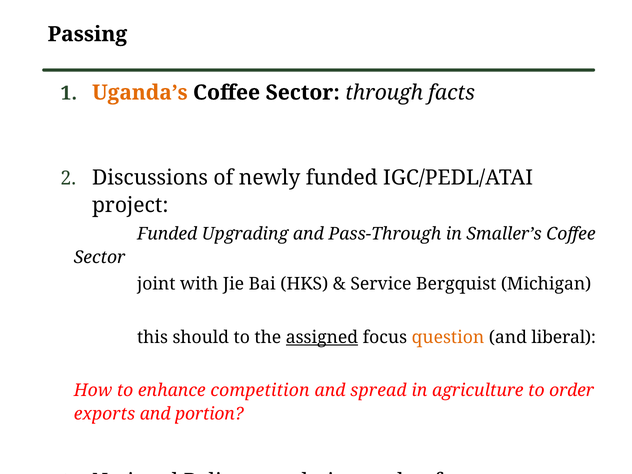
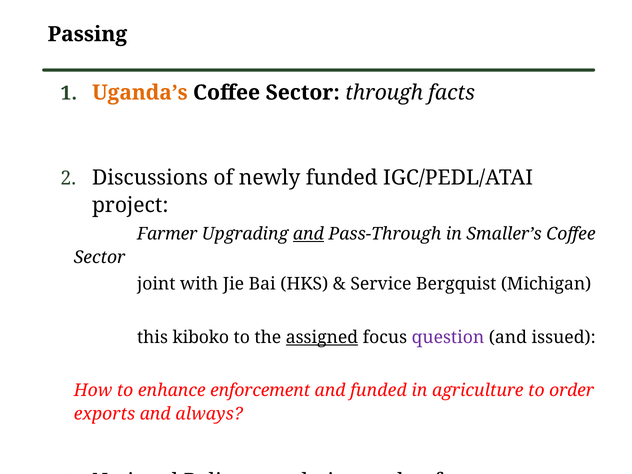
Funded at (167, 234): Funded -> Farmer
and at (308, 234) underline: none -> present
should: should -> kiboko
question colour: orange -> purple
liberal: liberal -> issued
enhance competition: competition -> enforcement
and spread: spread -> funded
portion: portion -> always
